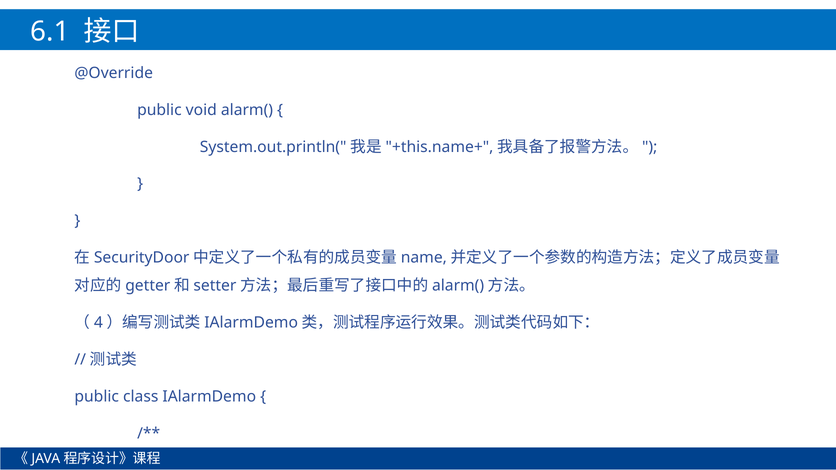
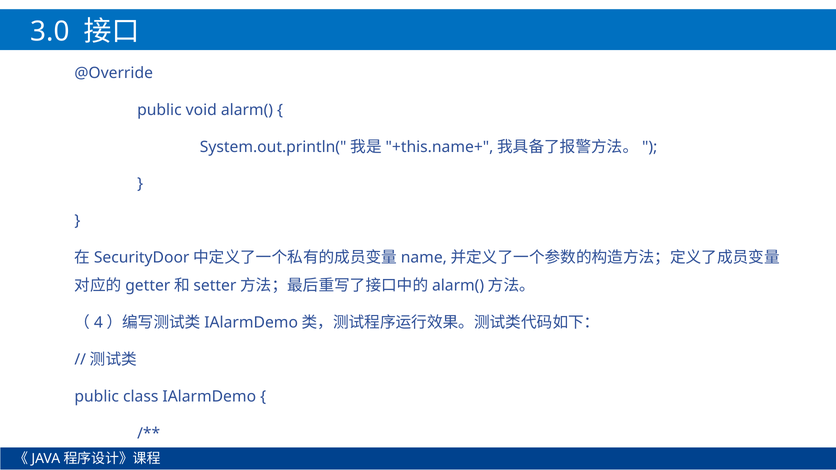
6.1: 6.1 -> 3.0
